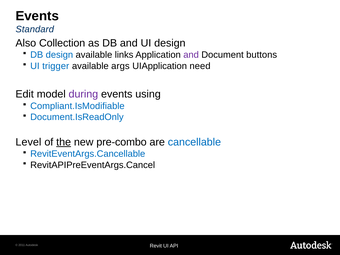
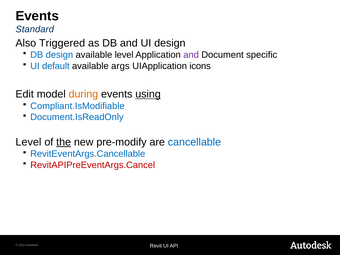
Collection: Collection -> Triggered
available links: links -> level
buttons: buttons -> specific
trigger: trigger -> default
need: need -> icons
during colour: purple -> orange
using underline: none -> present
pre-combo: pre-combo -> pre-modify
RevitAPIPreEventArgs.Cancel colour: black -> red
